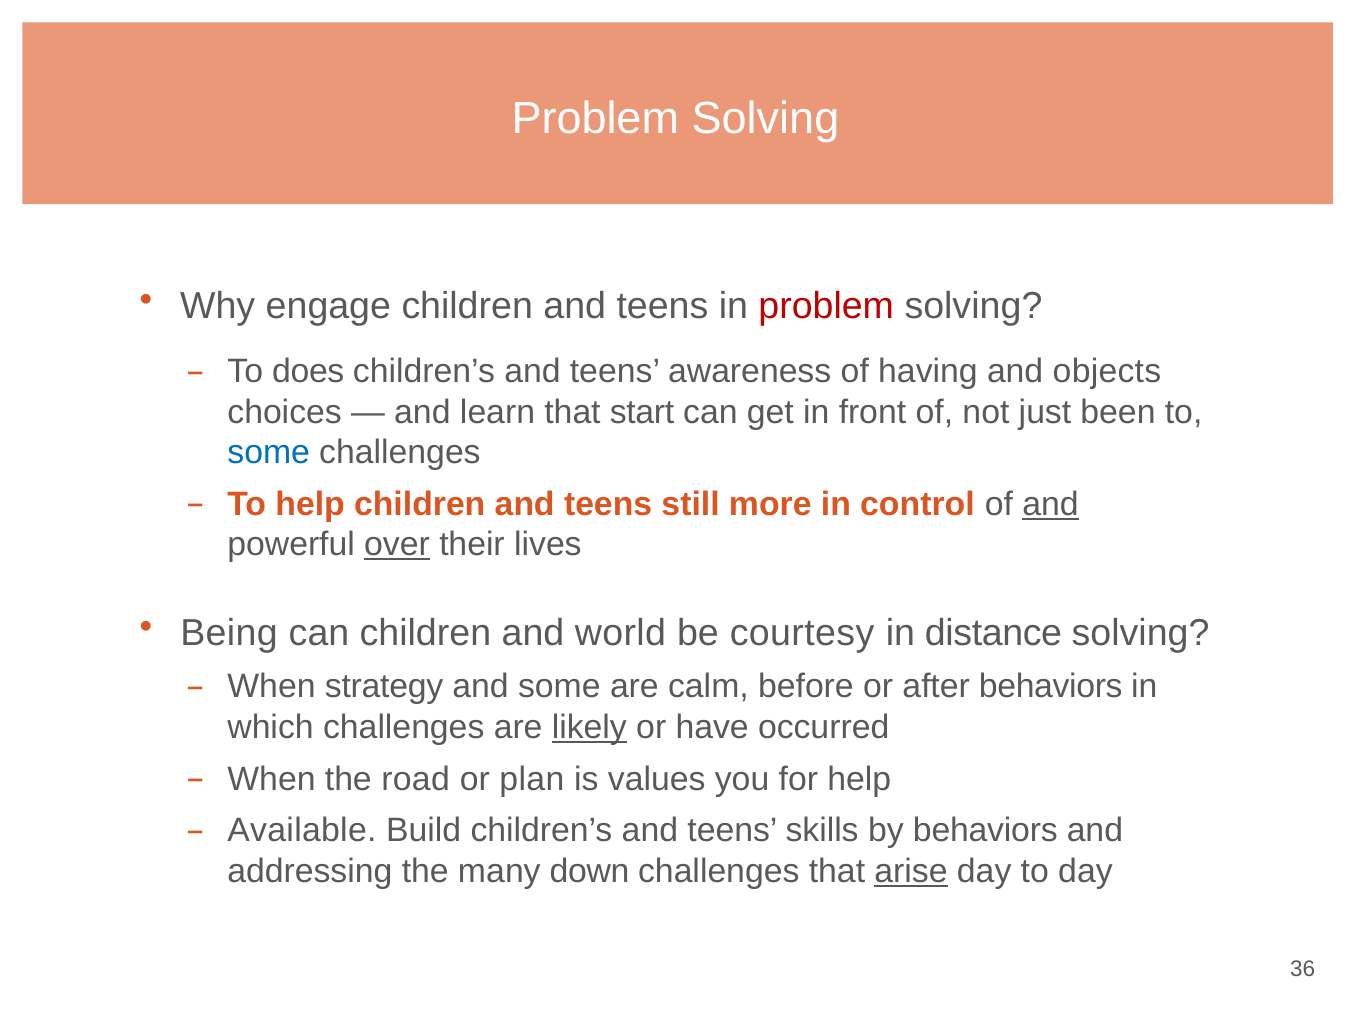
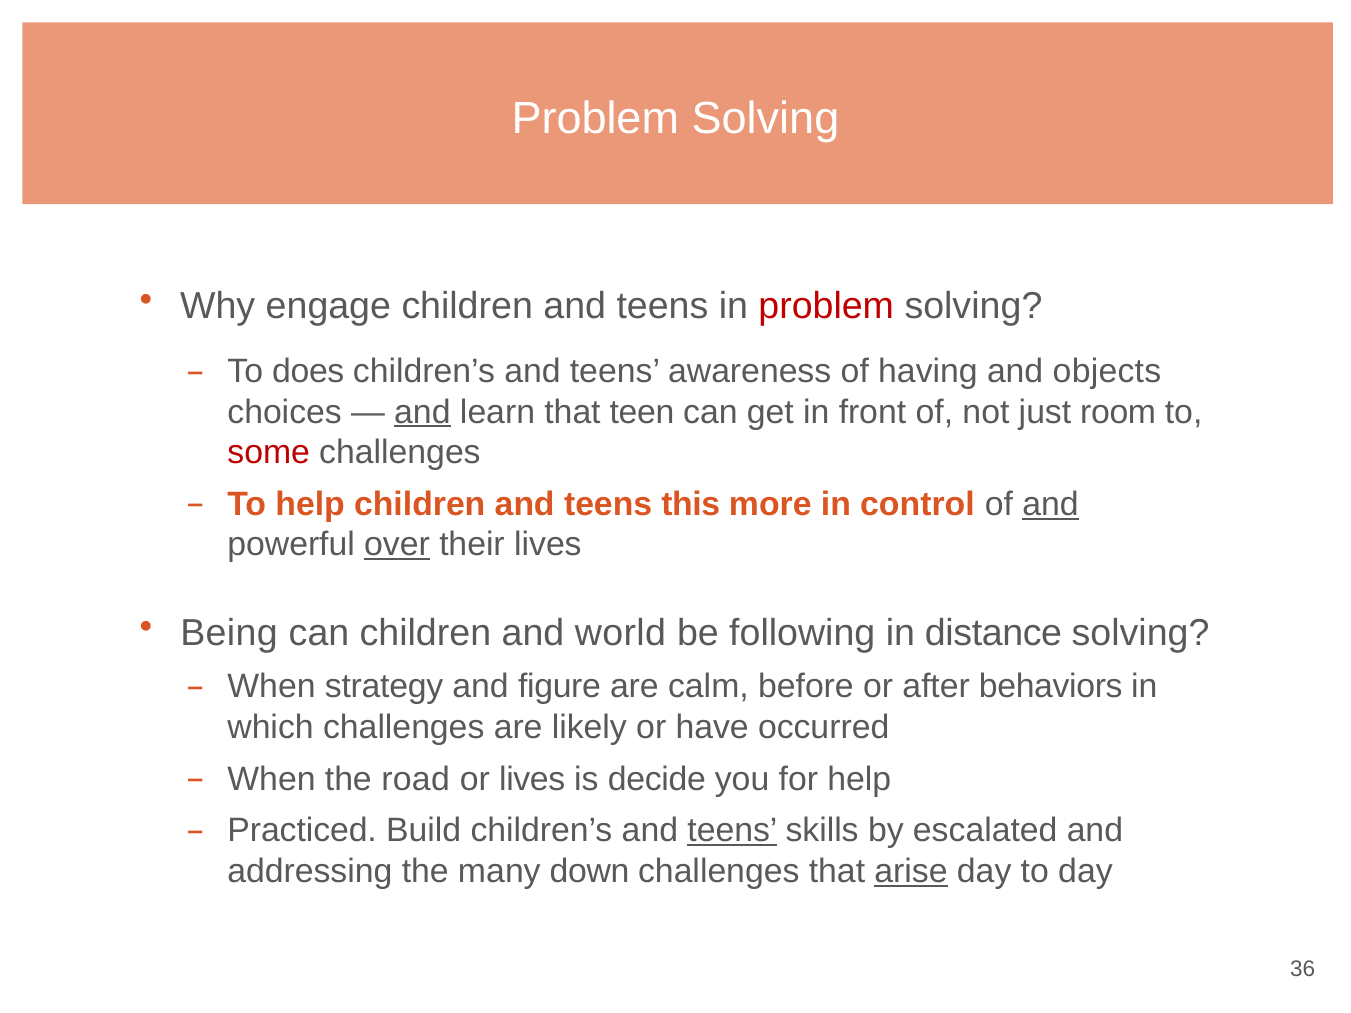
and at (422, 412) underline: none -> present
start: start -> teen
been: been -> room
some at (269, 453) colour: blue -> red
still: still -> this
courtesy: courtesy -> following
and some: some -> figure
likely underline: present -> none
or plan: plan -> lives
values: values -> decide
Available: Available -> Practiced
teens at (732, 831) underline: none -> present
by behaviors: behaviors -> escalated
